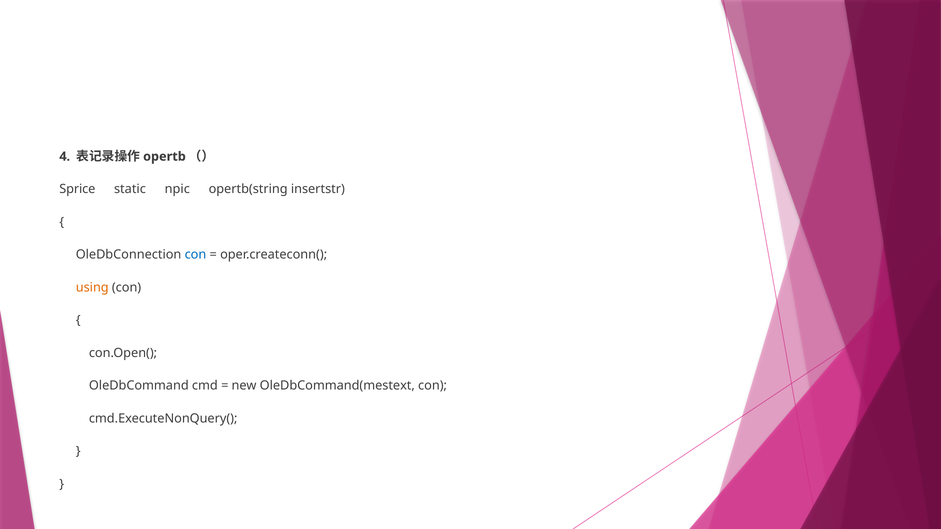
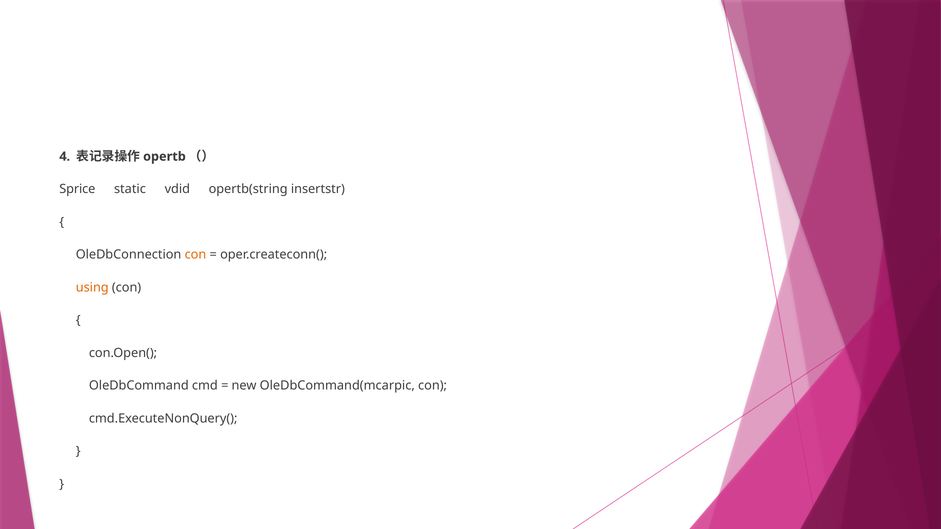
npic: npic -> vdid
con at (195, 255) colour: blue -> orange
OleDbCommand(mestext: OleDbCommand(mestext -> OleDbCommand(mcarpic
